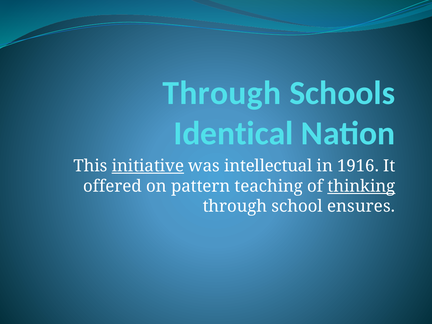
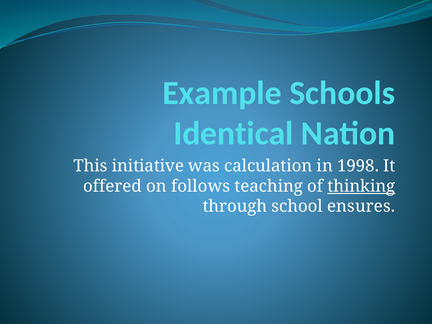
Through at (222, 93): Through -> Example
initiative underline: present -> none
intellectual: intellectual -> calculation
1916: 1916 -> 1998
pattern: pattern -> follows
